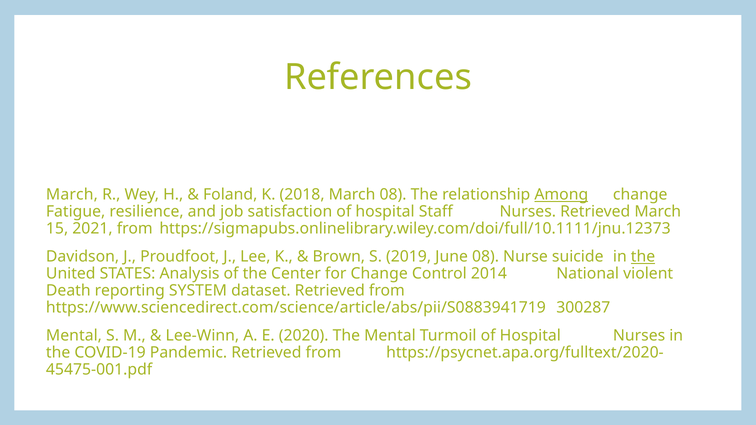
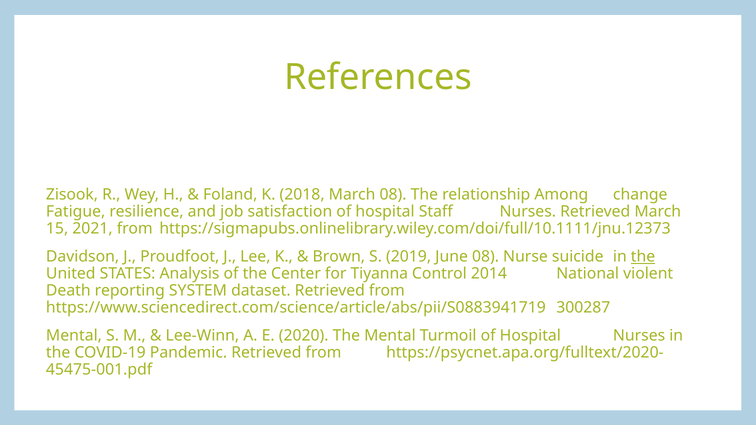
March at (72, 195): March -> Zisook
Among underline: present -> none
for Change: Change -> Tiyanna
